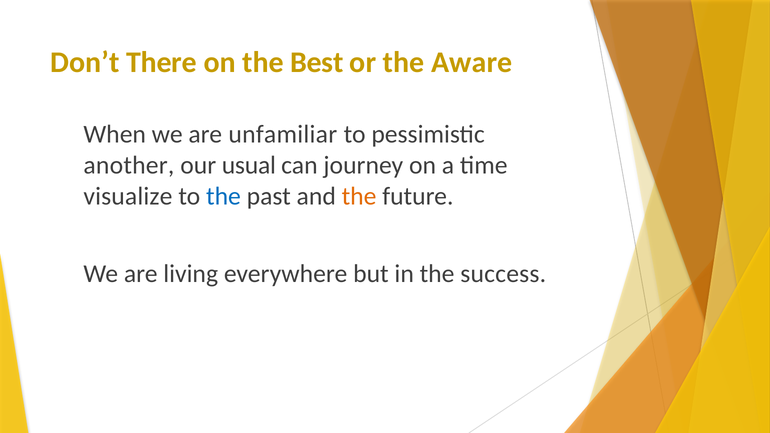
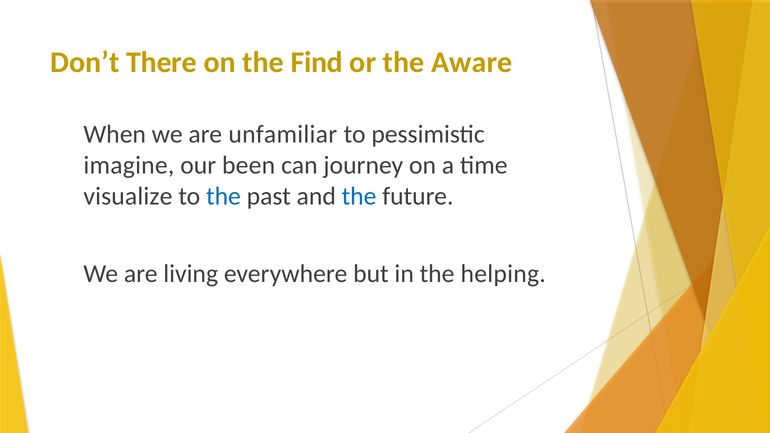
Best: Best -> Find
another: another -> imagine
usual: usual -> been
the at (359, 196) colour: orange -> blue
success: success -> helping
